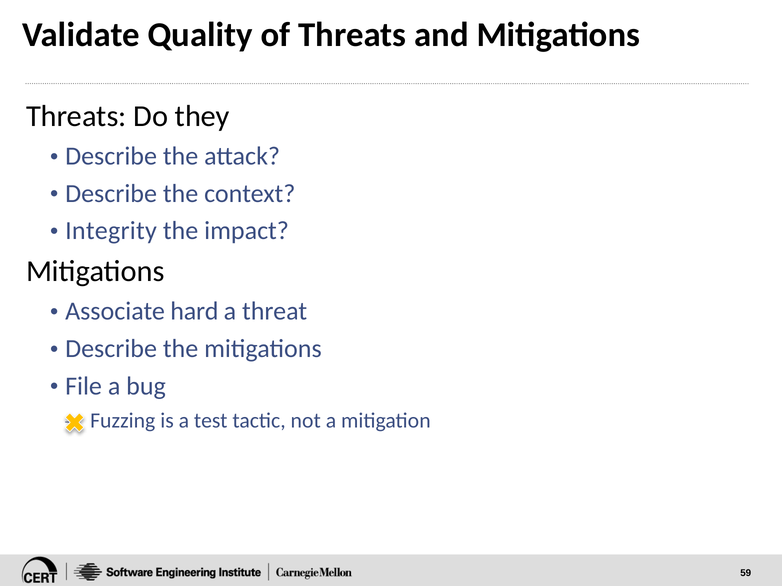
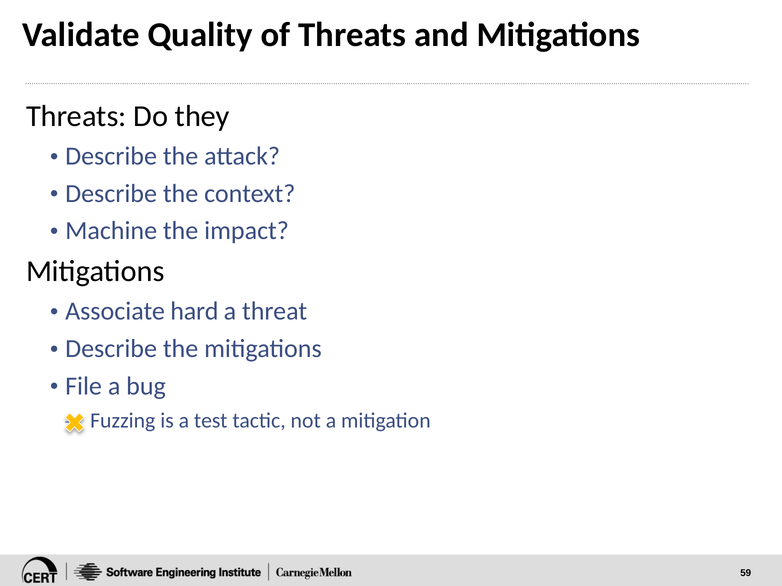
Integrity: Integrity -> Machine
